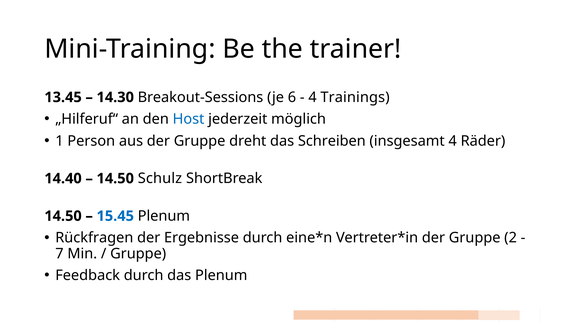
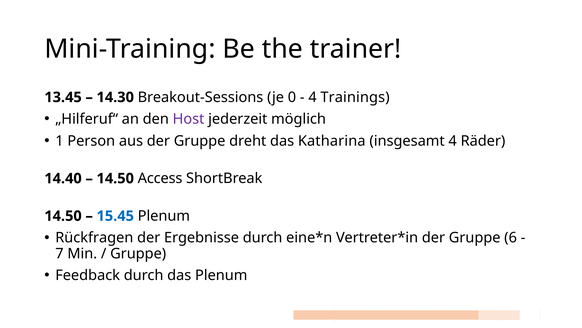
6: 6 -> 0
Host colour: blue -> purple
Schreiben: Schreiben -> Katharina
Schulz: Schulz -> Access
2: 2 -> 6
